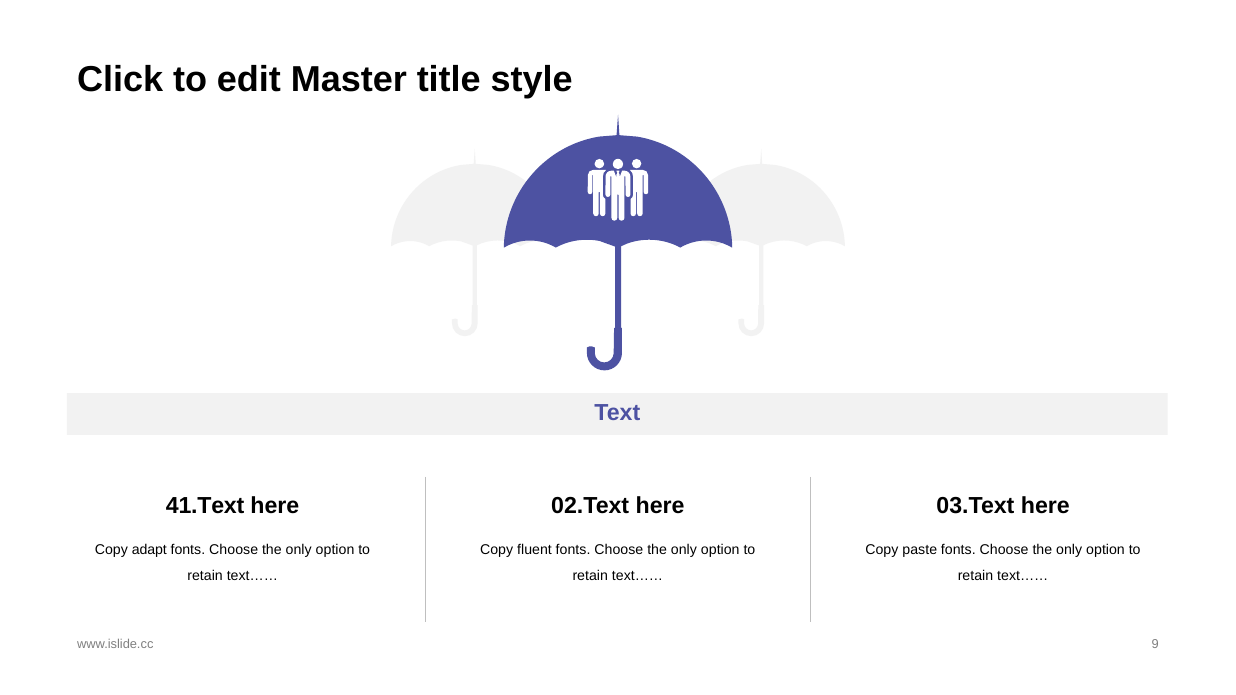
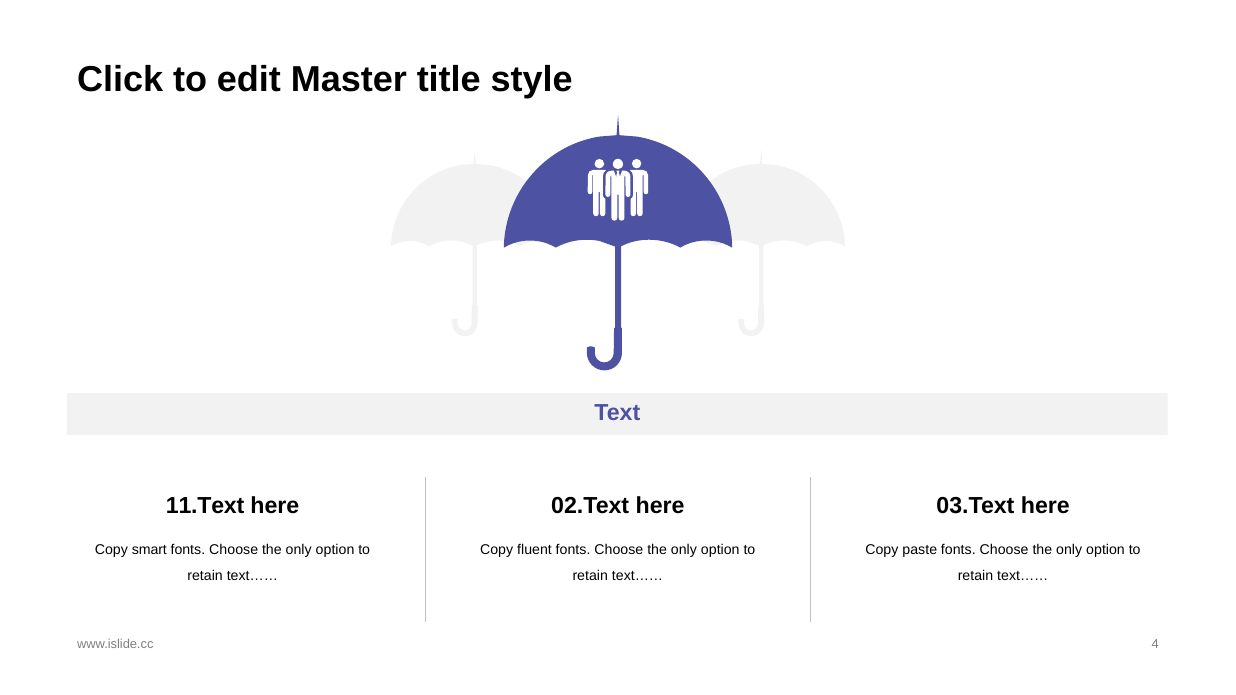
41.Text: 41.Text -> 11.Text
adapt: adapt -> smart
9: 9 -> 4
